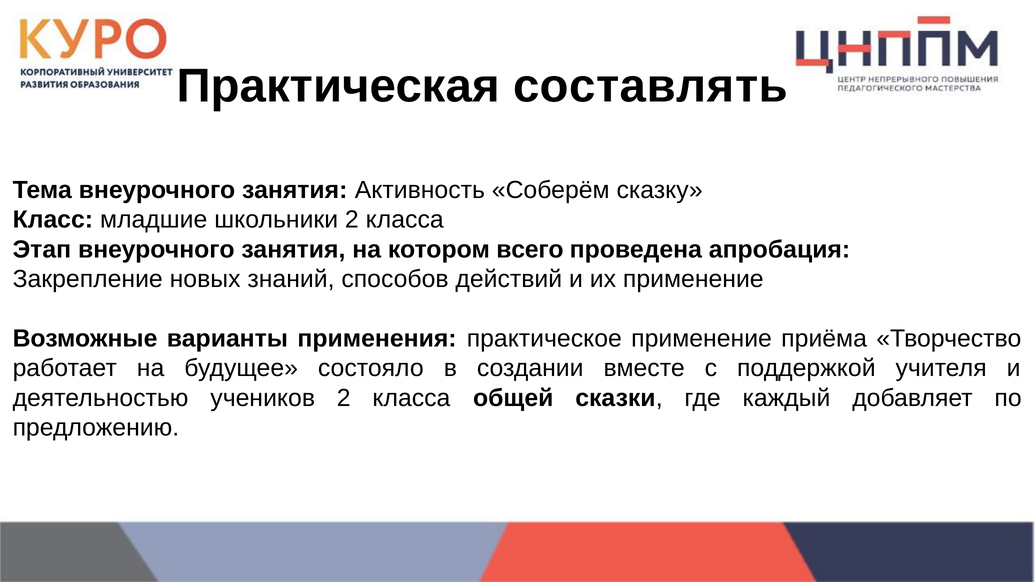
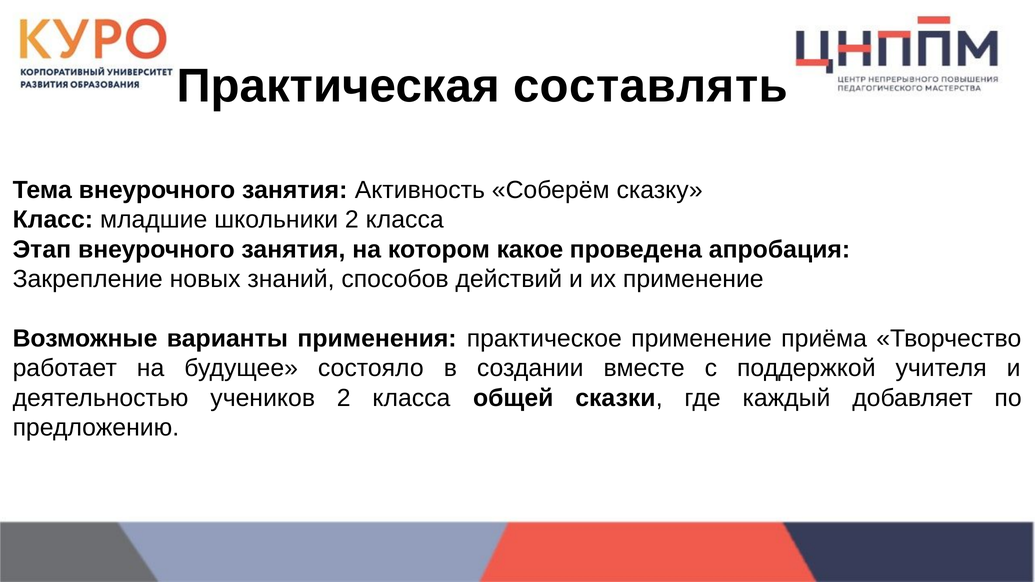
всего: всего -> какое
